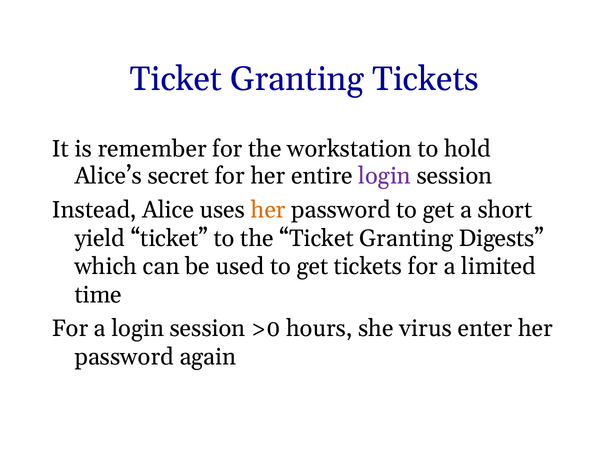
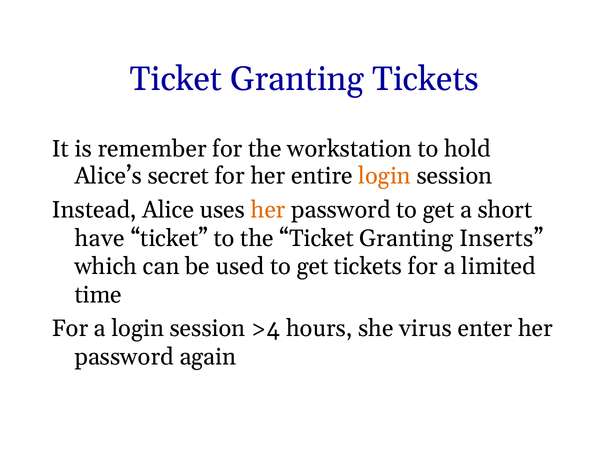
login at (385, 176) colour: purple -> orange
yield: yield -> have
Digests: Digests -> Inserts
>0: >0 -> >4
